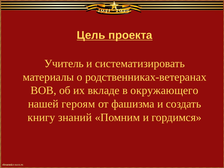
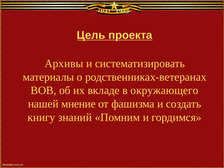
Учитель: Учитель -> Архивы
героям: героям -> мнение
